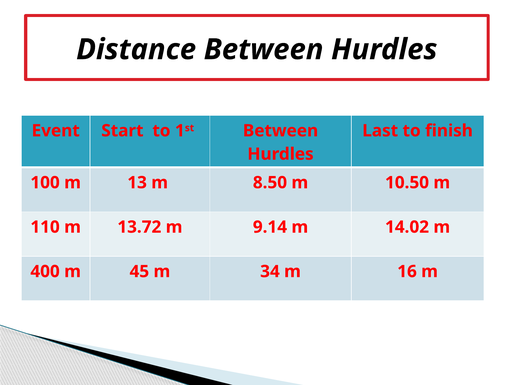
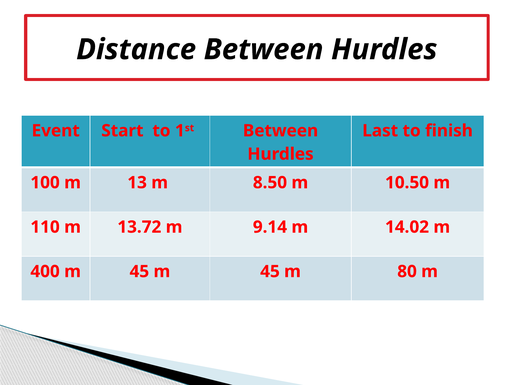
45 m 34: 34 -> 45
16: 16 -> 80
